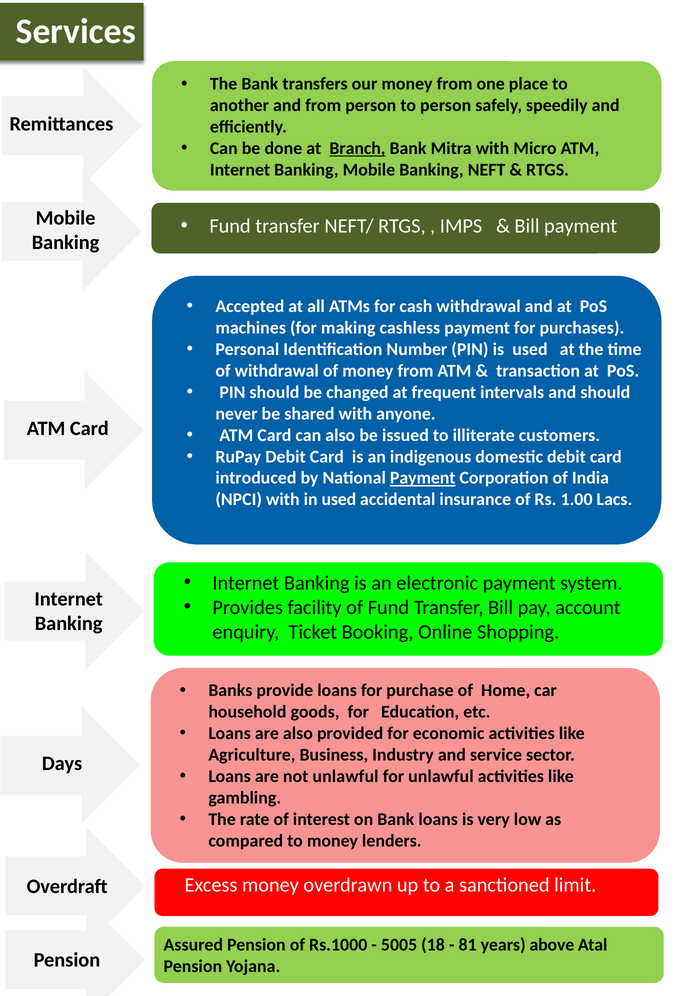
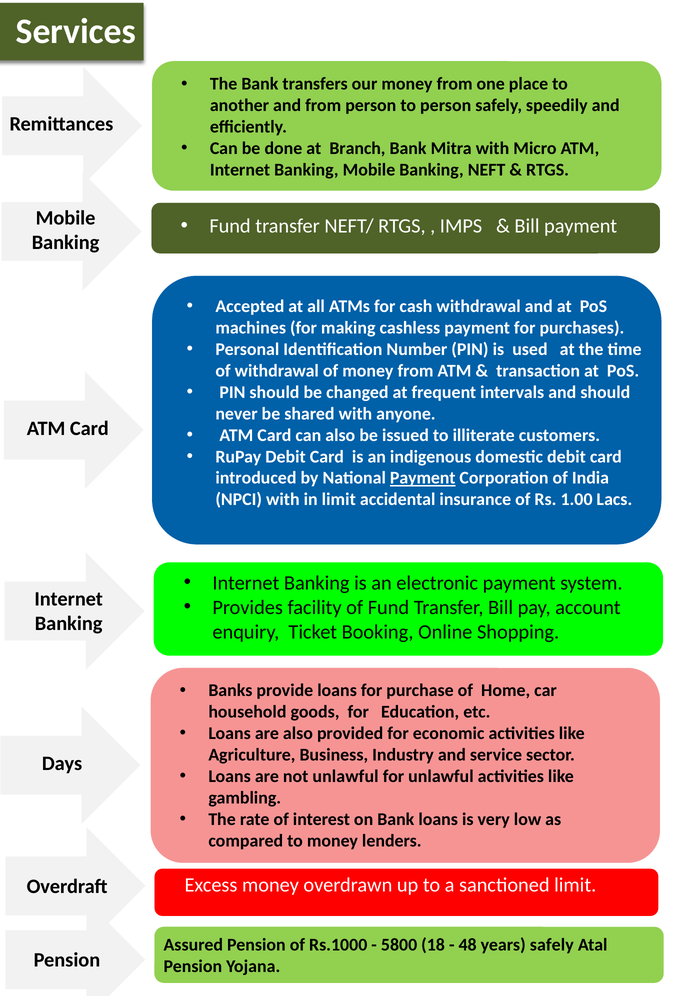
Branch underline: present -> none
in used: used -> limit
5005: 5005 -> 5800
81: 81 -> 48
years above: above -> safely
